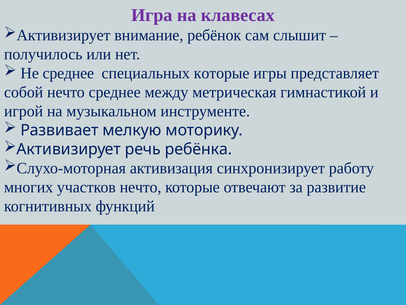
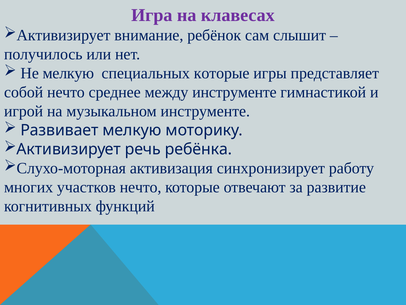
Не среднее: среднее -> мелкую
между метрическая: метрическая -> инструменте
